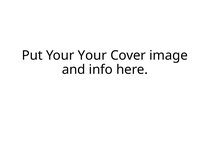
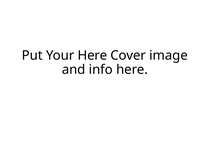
Your Your: Your -> Here
